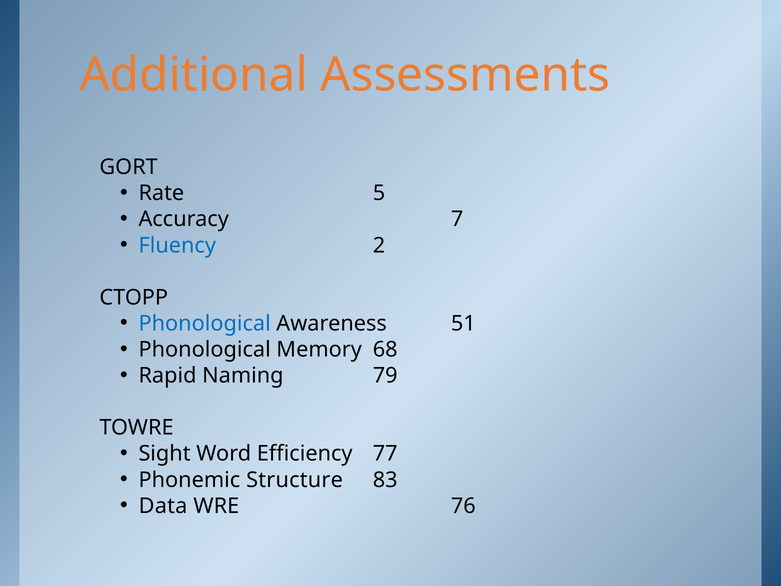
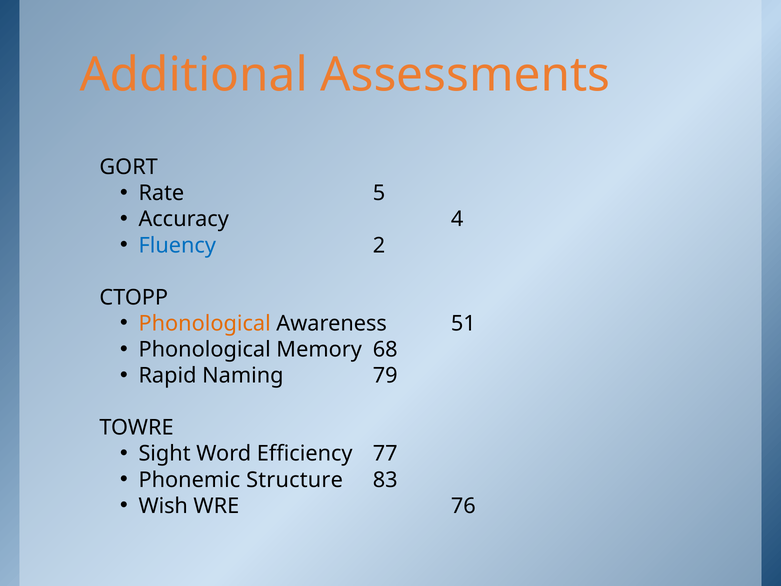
7: 7 -> 4
Phonological at (205, 323) colour: blue -> orange
Data: Data -> Wish
